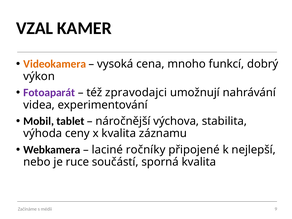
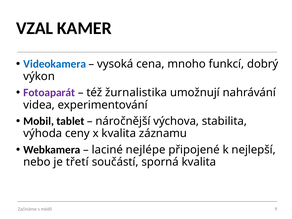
Videokamera colour: orange -> blue
zpravodajci: zpravodajci -> žurnalistika
ročníky: ročníky -> nejlépe
ruce: ruce -> třetí
